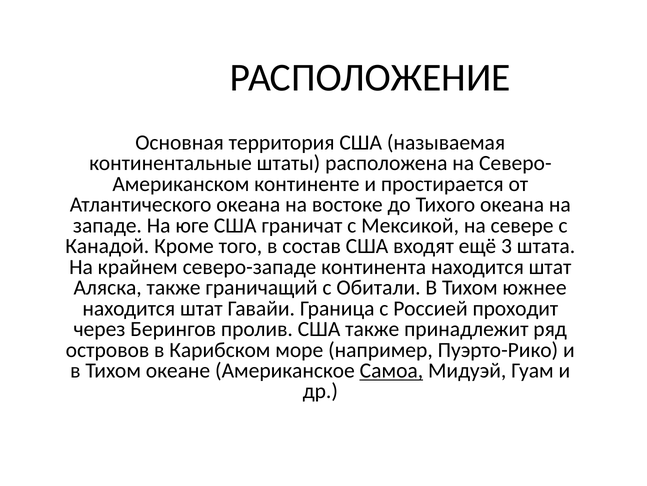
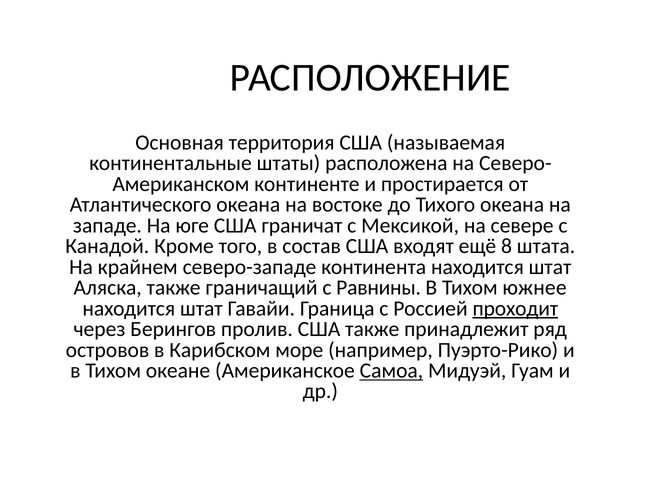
3: 3 -> 8
Обитали: Обитали -> Равнины
проходит underline: none -> present
